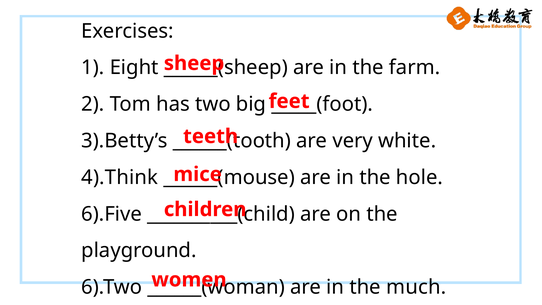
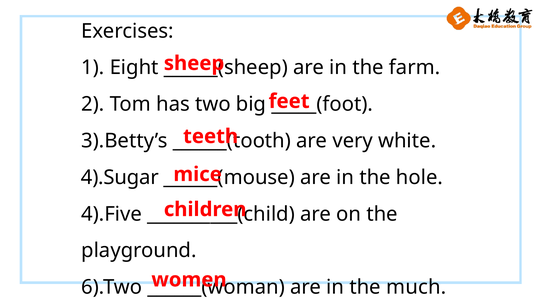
4).Think: 4).Think -> 4).Sugar
6).Five: 6).Five -> 4).Five
